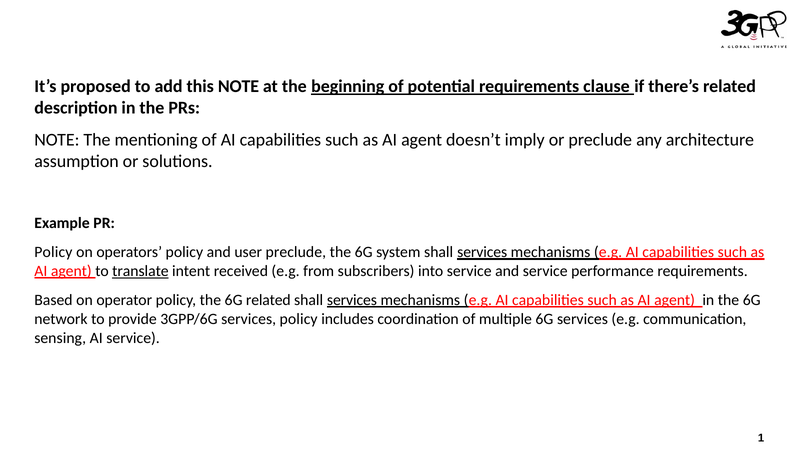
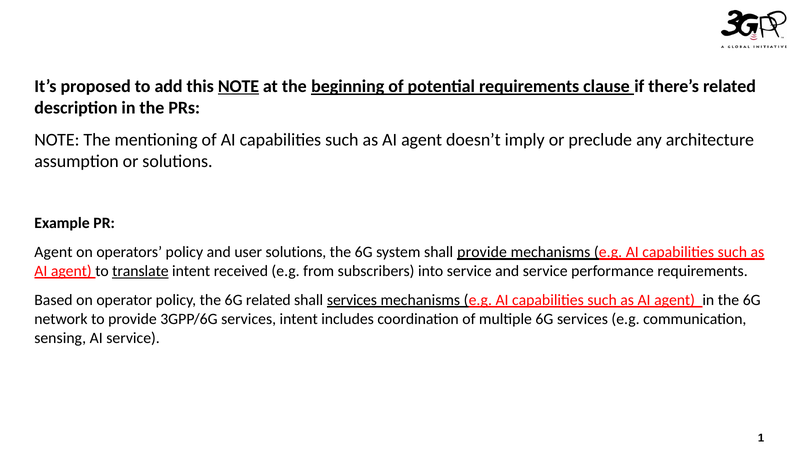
NOTE at (239, 86) underline: none -> present
Policy at (53, 252): Policy -> Agent
user preclude: preclude -> solutions
system shall services: services -> provide
services policy: policy -> intent
